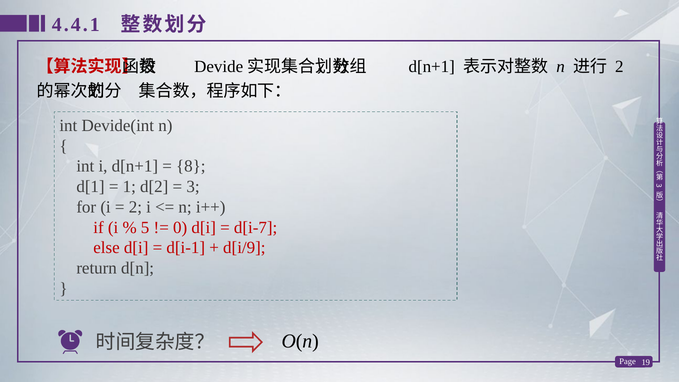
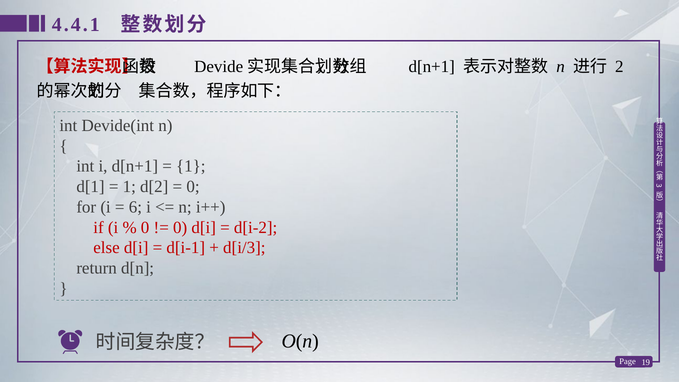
8 at (191, 166): 8 -> 1
3 at (193, 187): 3 -> 0
2 at (135, 207): 2 -> 6
5 at (145, 227): 5 -> 0
d[i-7: d[i-7 -> d[i-2
d[i/9: d[i/9 -> d[i/3
